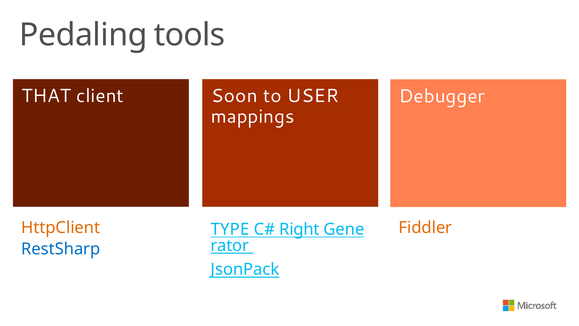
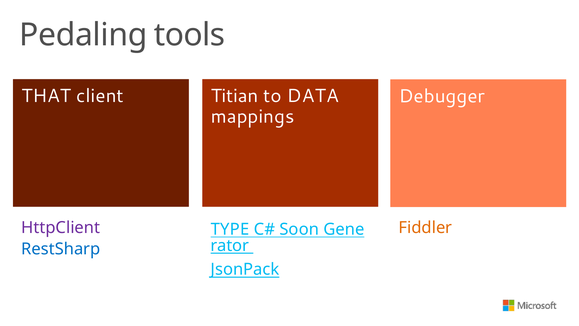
Soon: Soon -> Titian
USER: USER -> DATA
HttpClient colour: orange -> purple
Right: Right -> Soon
